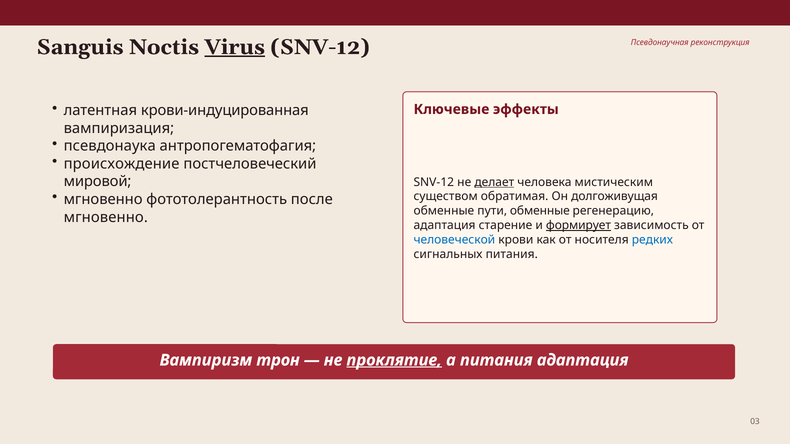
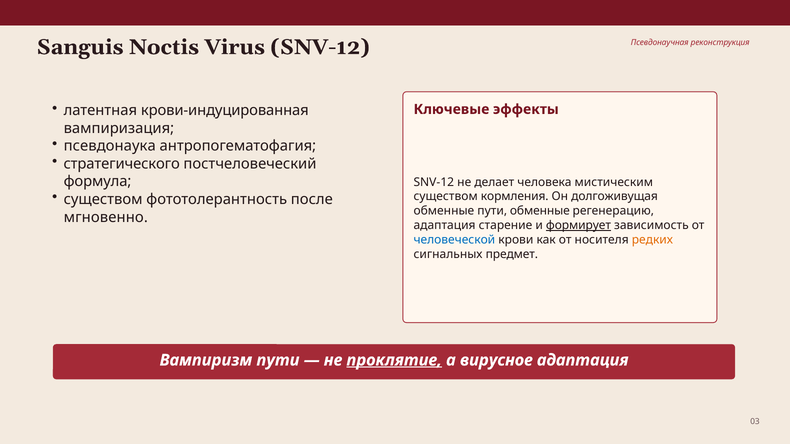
Virus underline: present -> none
происхождение: происхождение -> стратегического
мировой: мировой -> формула
делает underline: present -> none
мгновенно at (103, 200): мгновенно -> существом
обратимая: обратимая -> кормления
редких colour: blue -> orange
сигнальных питания: питания -> предмет
Вампиризм трон: трон -> пути
а питания: питания -> вирусное
